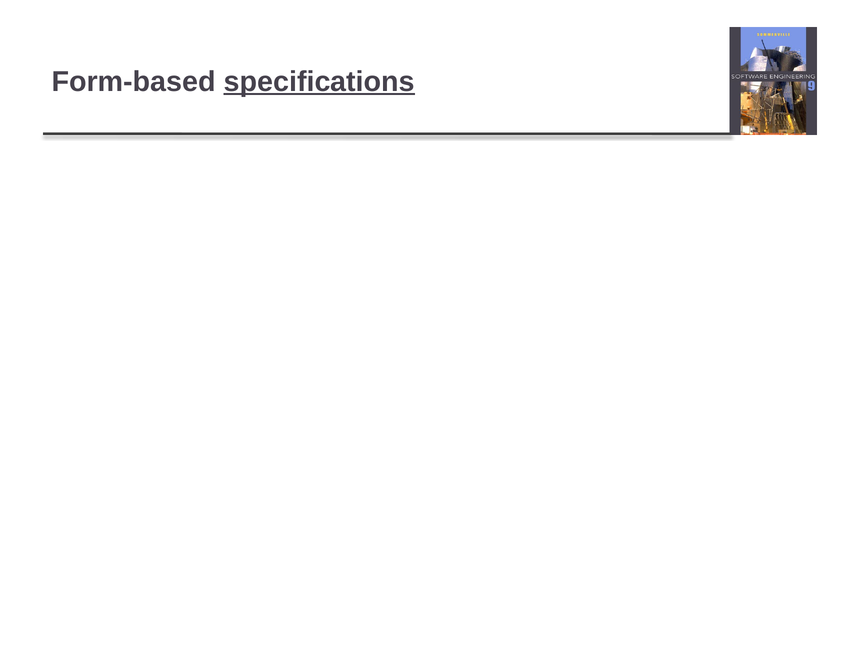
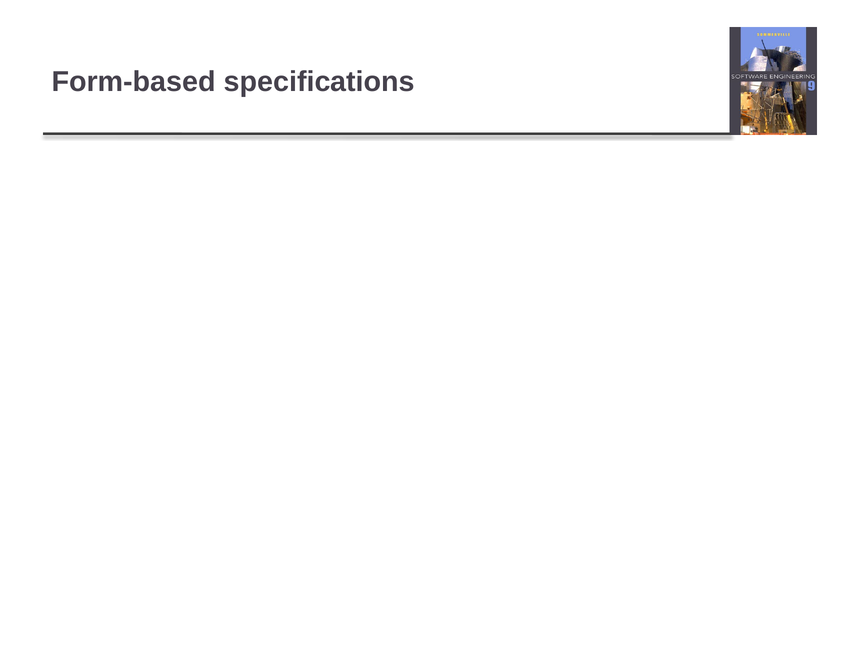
specifications underline: present -> none
